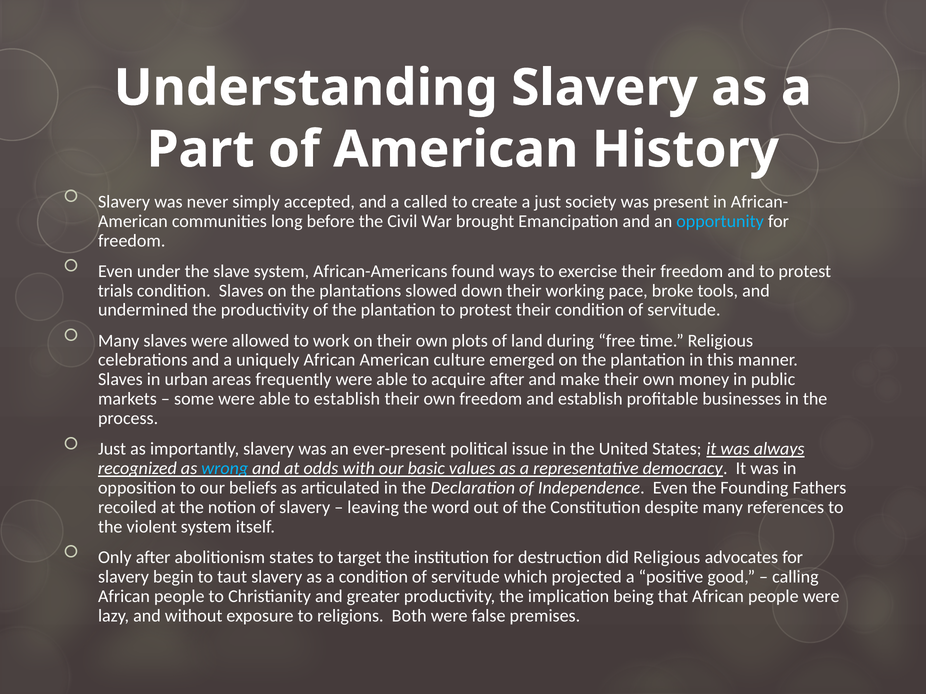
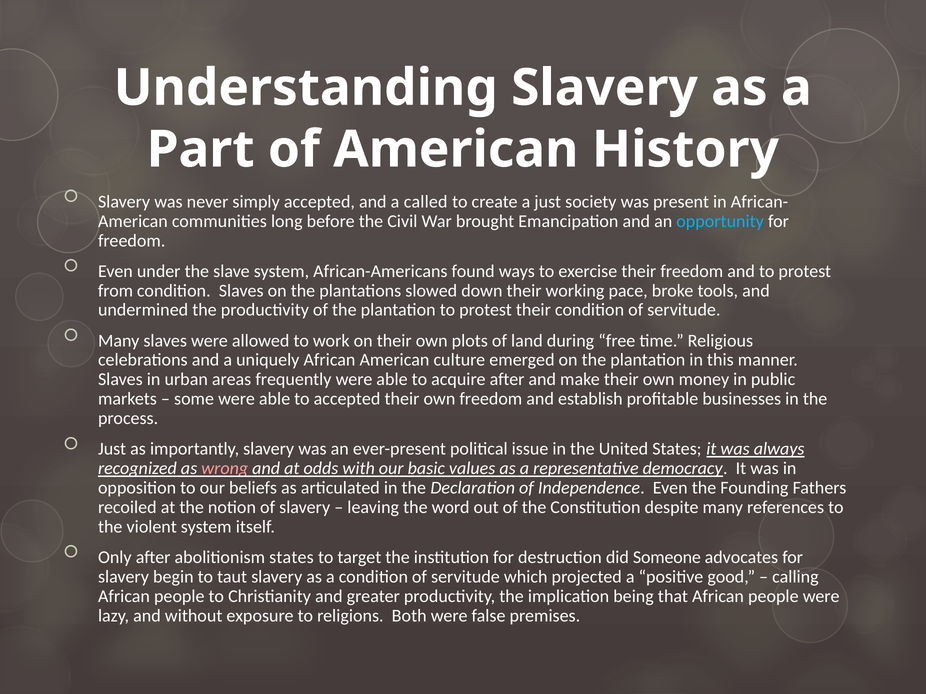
trials: trials -> from
to establish: establish -> accepted
wrong colour: light blue -> pink
did Religious: Religious -> Someone
